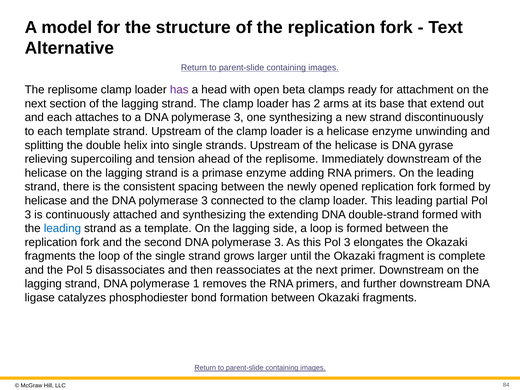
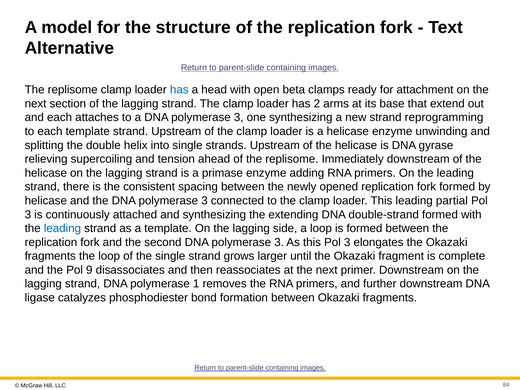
has at (179, 90) colour: purple -> blue
discontinuously: discontinuously -> reprogramming
5: 5 -> 9
